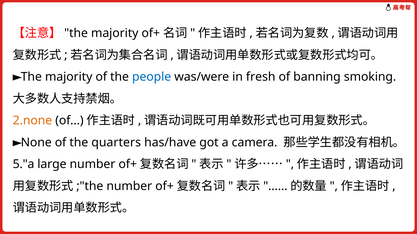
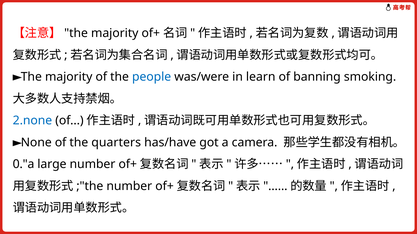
fresh: fresh -> learn
2.none colour: orange -> blue
5."a: 5."a -> 0."a
